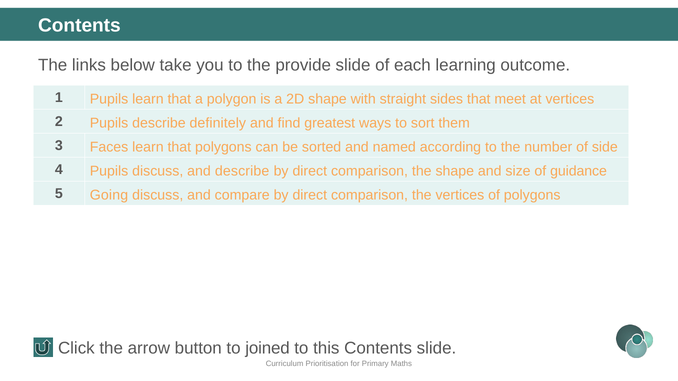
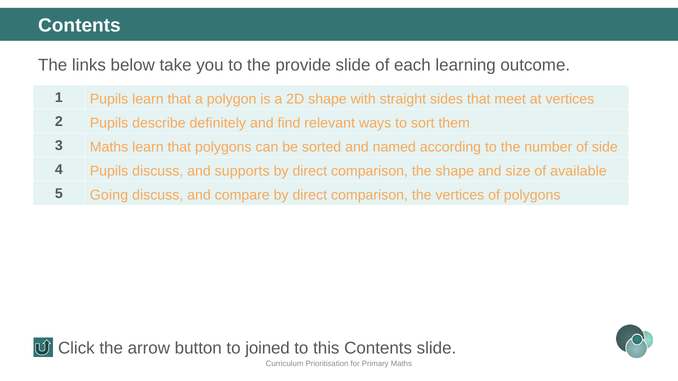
greatest: greatest -> relevant
3 Faces: Faces -> Maths
and describe: describe -> supports
guidance: guidance -> available
